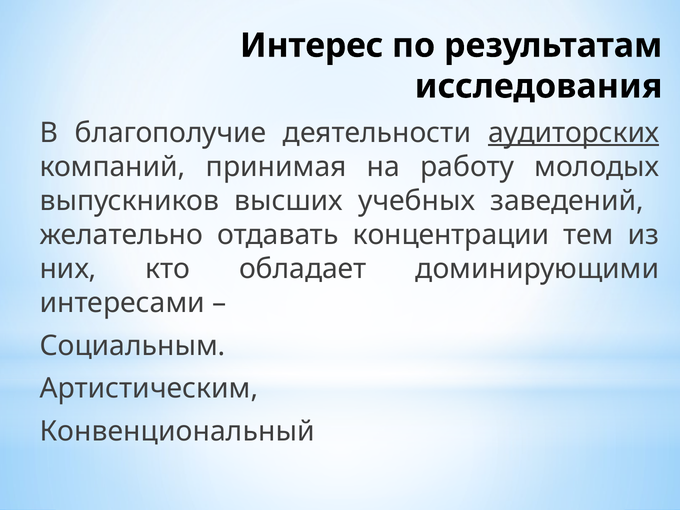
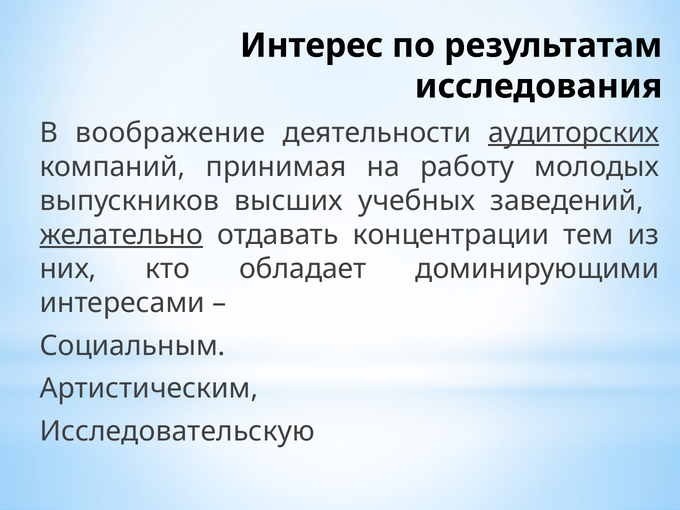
благополучие: благополучие -> воображение
желательно underline: none -> present
Конвенциональный: Конвенциональный -> Исследовательскую
